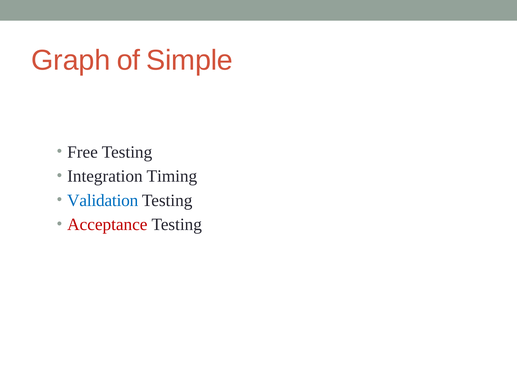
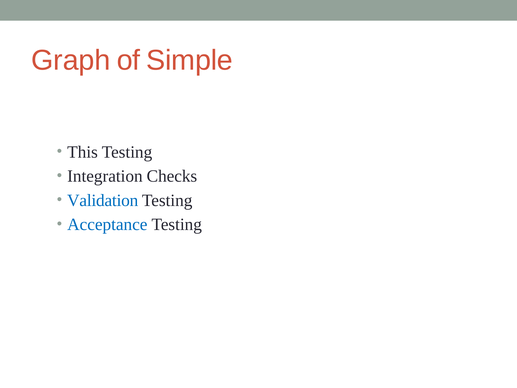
Free: Free -> This
Timing: Timing -> Checks
Acceptance colour: red -> blue
